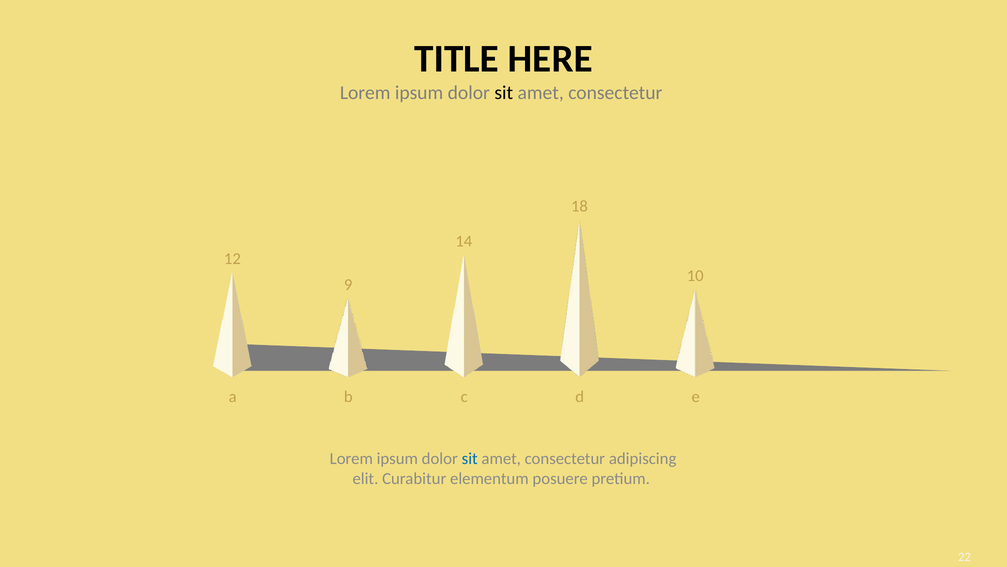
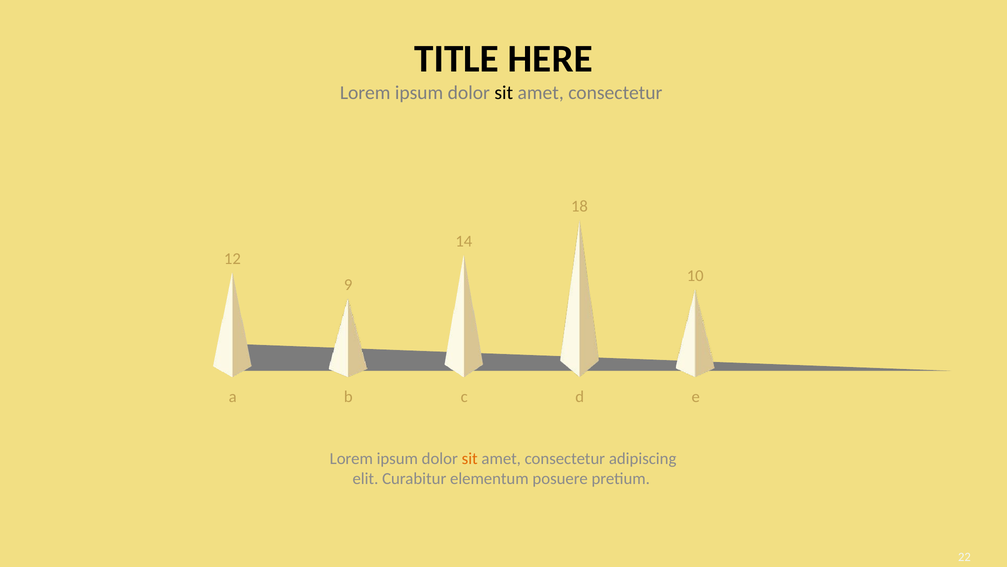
sit at (470, 458) colour: blue -> orange
